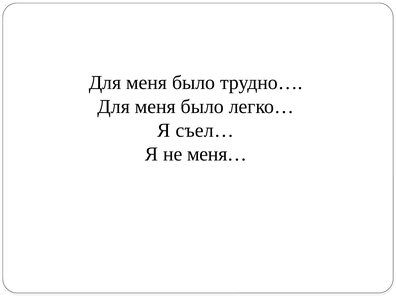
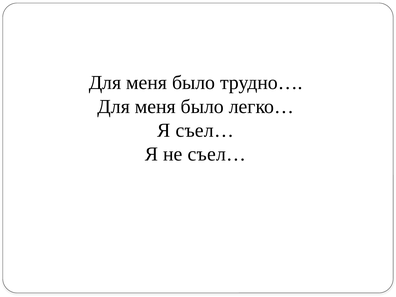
не меня…: меня… -> съел…
